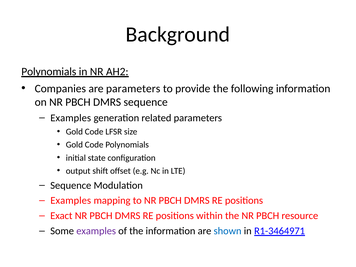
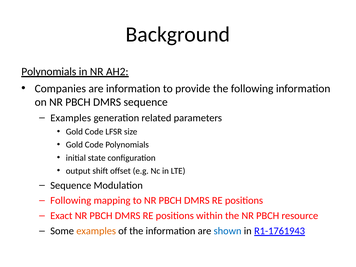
are parameters: parameters -> information
Examples at (71, 201): Examples -> Following
examples at (96, 231) colour: purple -> orange
R1-3464971: R1-3464971 -> R1-1761943
